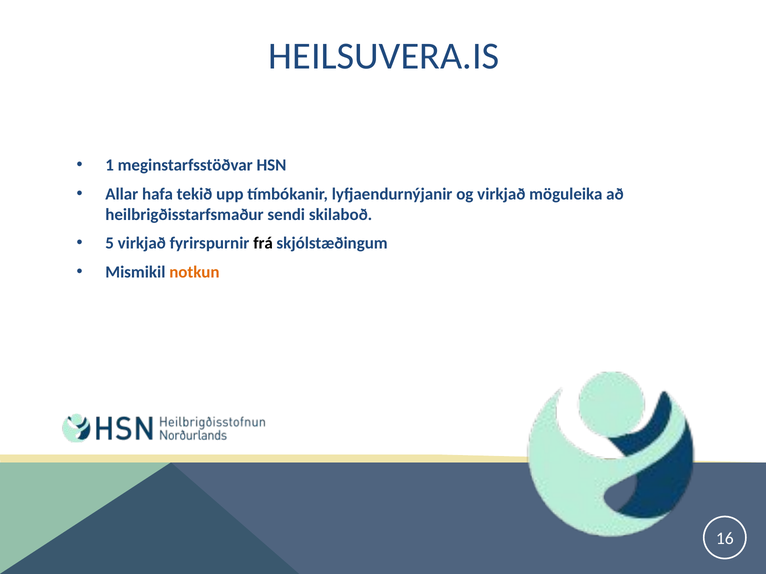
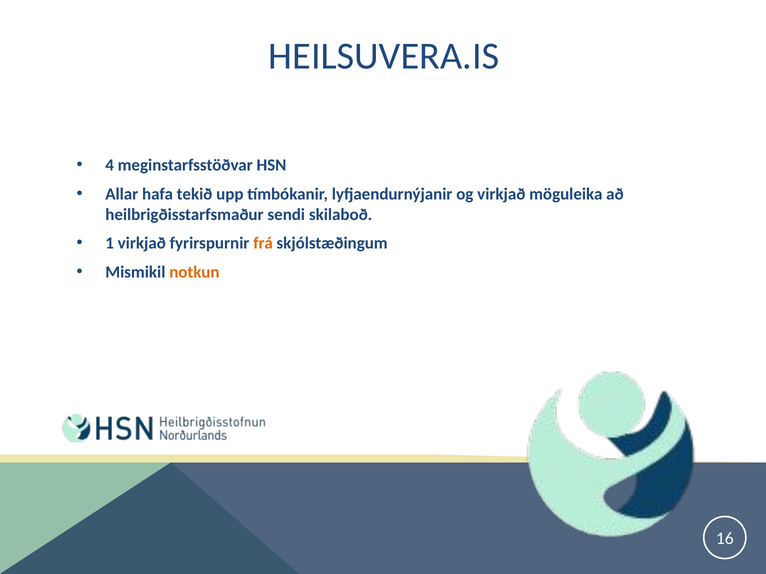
1: 1 -> 4
5: 5 -> 1
frá colour: black -> orange
